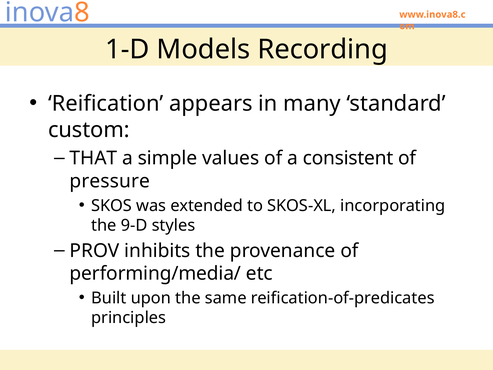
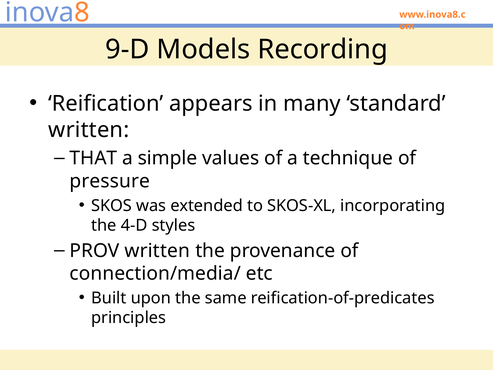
1-D: 1-D -> 9-D
custom at (89, 130): custom -> written
consistent: consistent -> technique
9-D: 9-D -> 4-D
PROV inhibits: inhibits -> written
performing/media/: performing/media/ -> connection/media/
